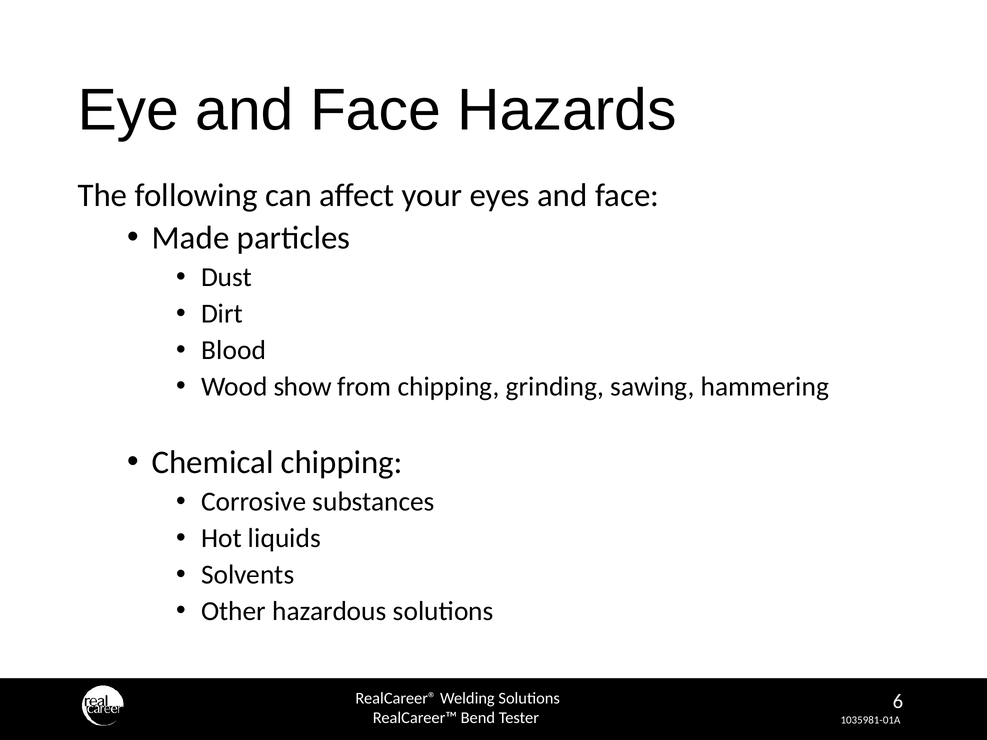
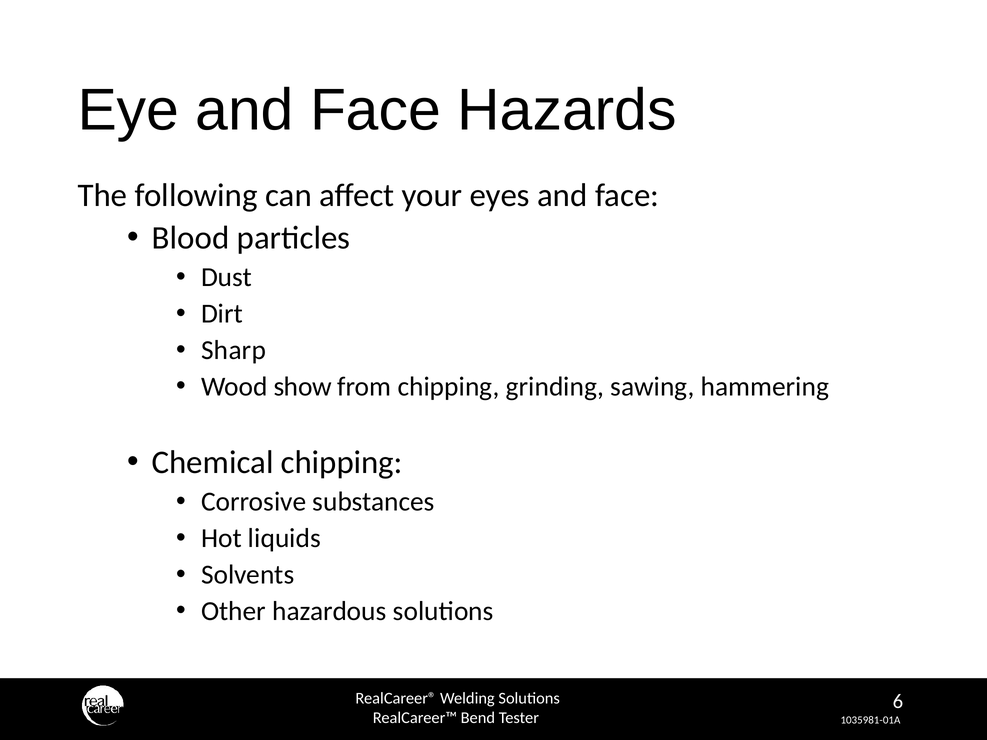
Made: Made -> Blood
Blood: Blood -> Sharp
